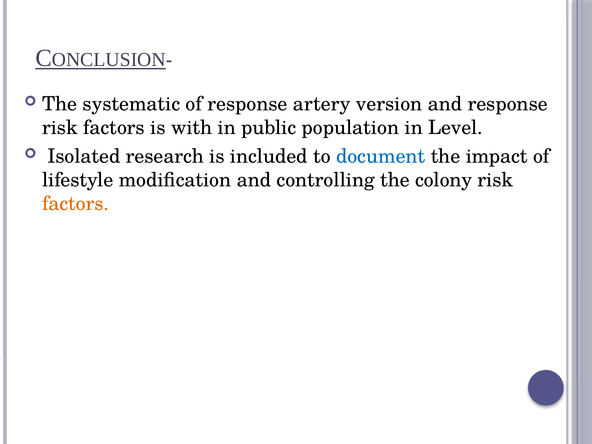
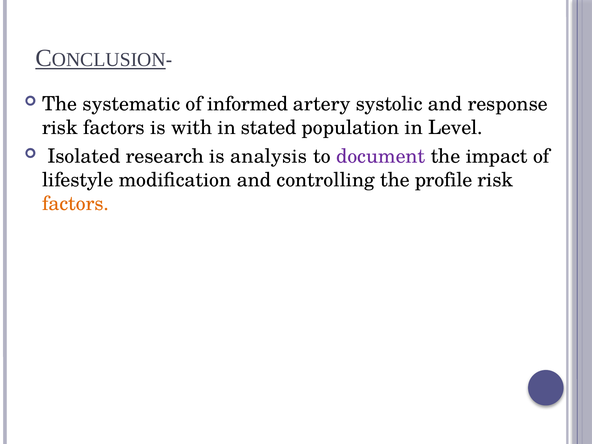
of response: response -> informed
version: version -> systolic
public: public -> stated
included: included -> analysis
document colour: blue -> purple
colony: colony -> profile
